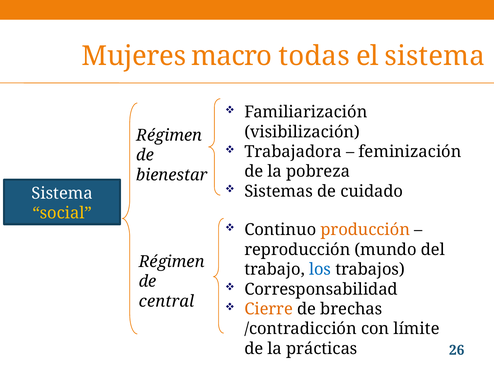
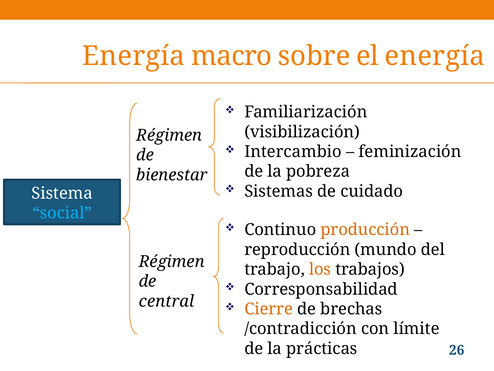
Mujeres at (134, 56): Mujeres -> Energía
todas: todas -> sobre
el sistema: sistema -> energía
Trabajadora: Trabajadora -> Intercambio
social colour: yellow -> light blue
los colour: blue -> orange
